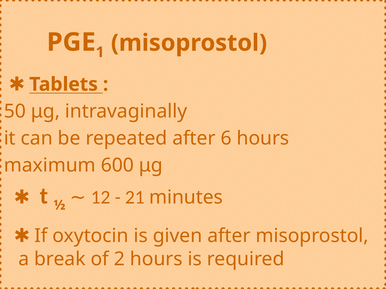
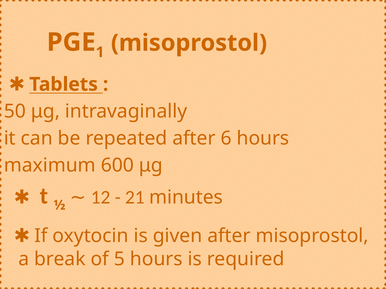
2: 2 -> 5
